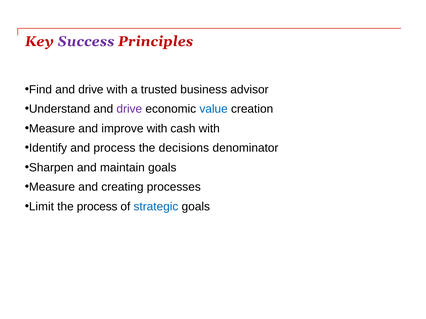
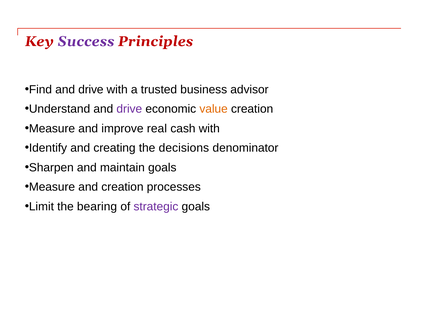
value colour: blue -> orange
improve with: with -> real
and process: process -> creating
and creating: creating -> creation
the process: process -> bearing
strategic colour: blue -> purple
